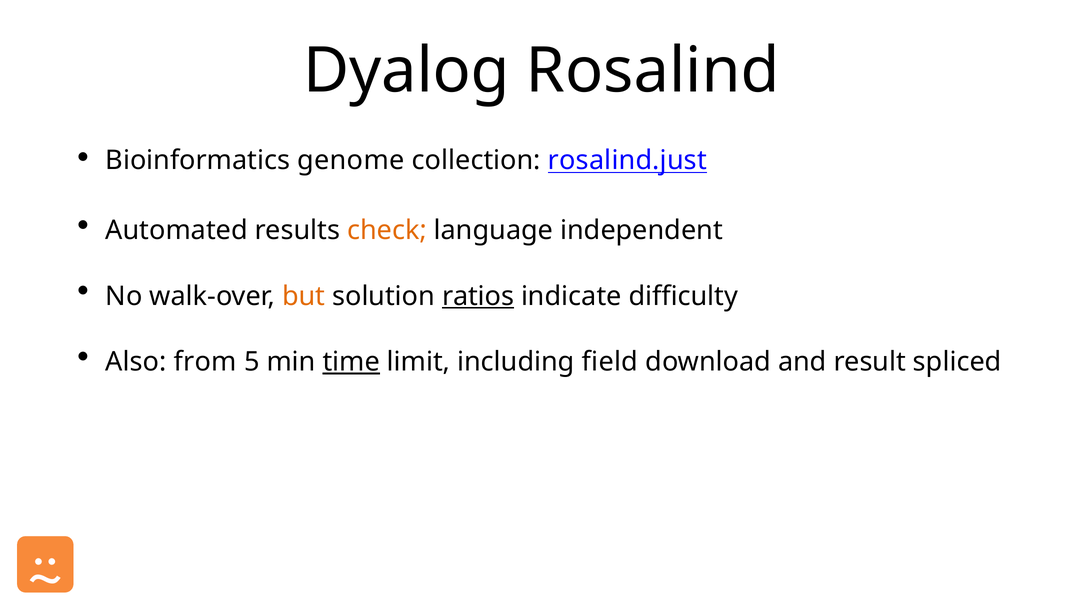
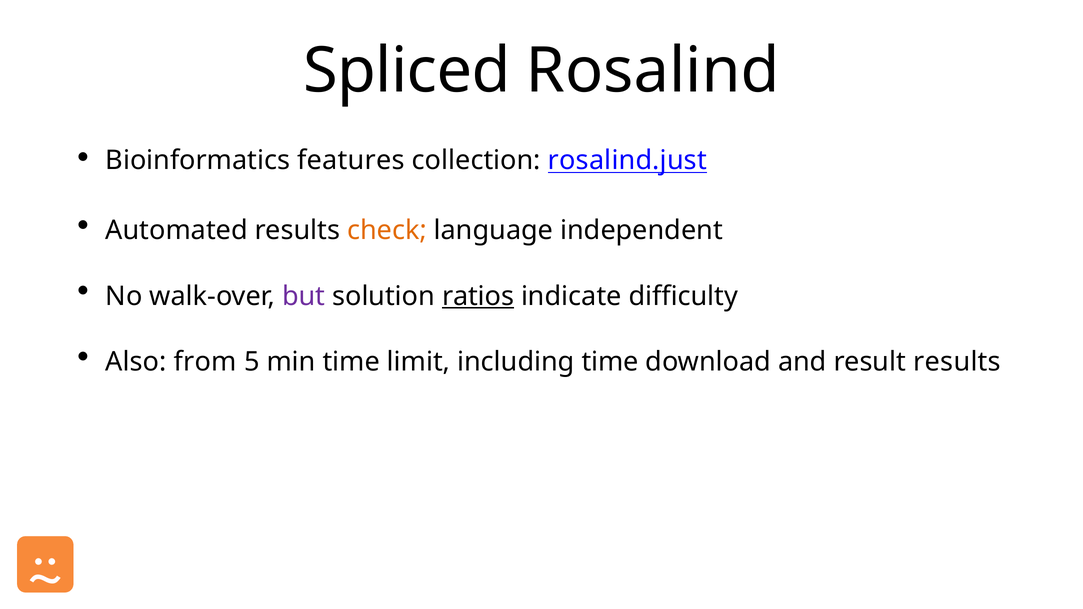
Dyalog: Dyalog -> Spliced
genome: genome -> features
but colour: orange -> purple
time at (351, 362) underline: present -> none
including field: field -> time
result spliced: spliced -> results
